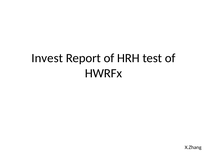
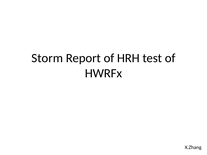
Invest: Invest -> Storm
